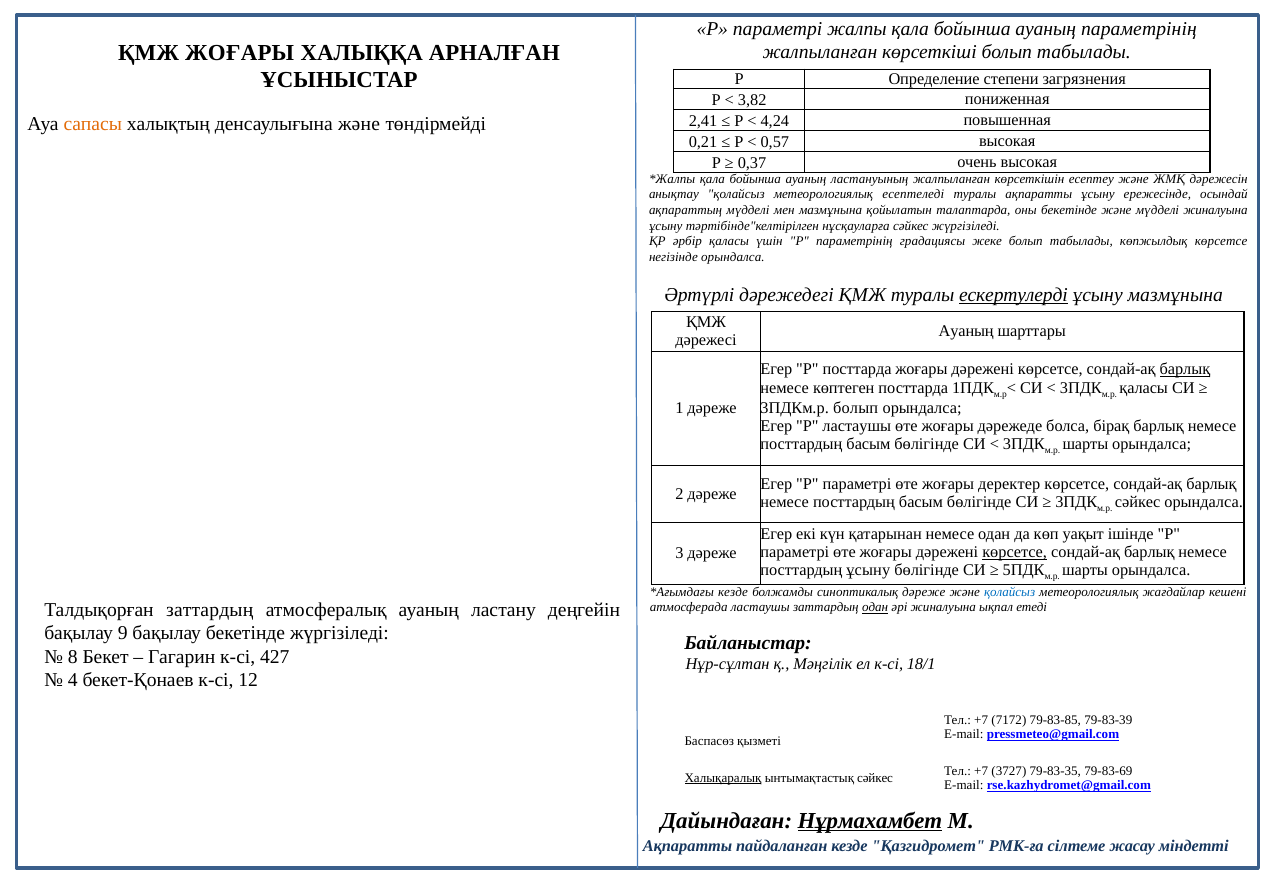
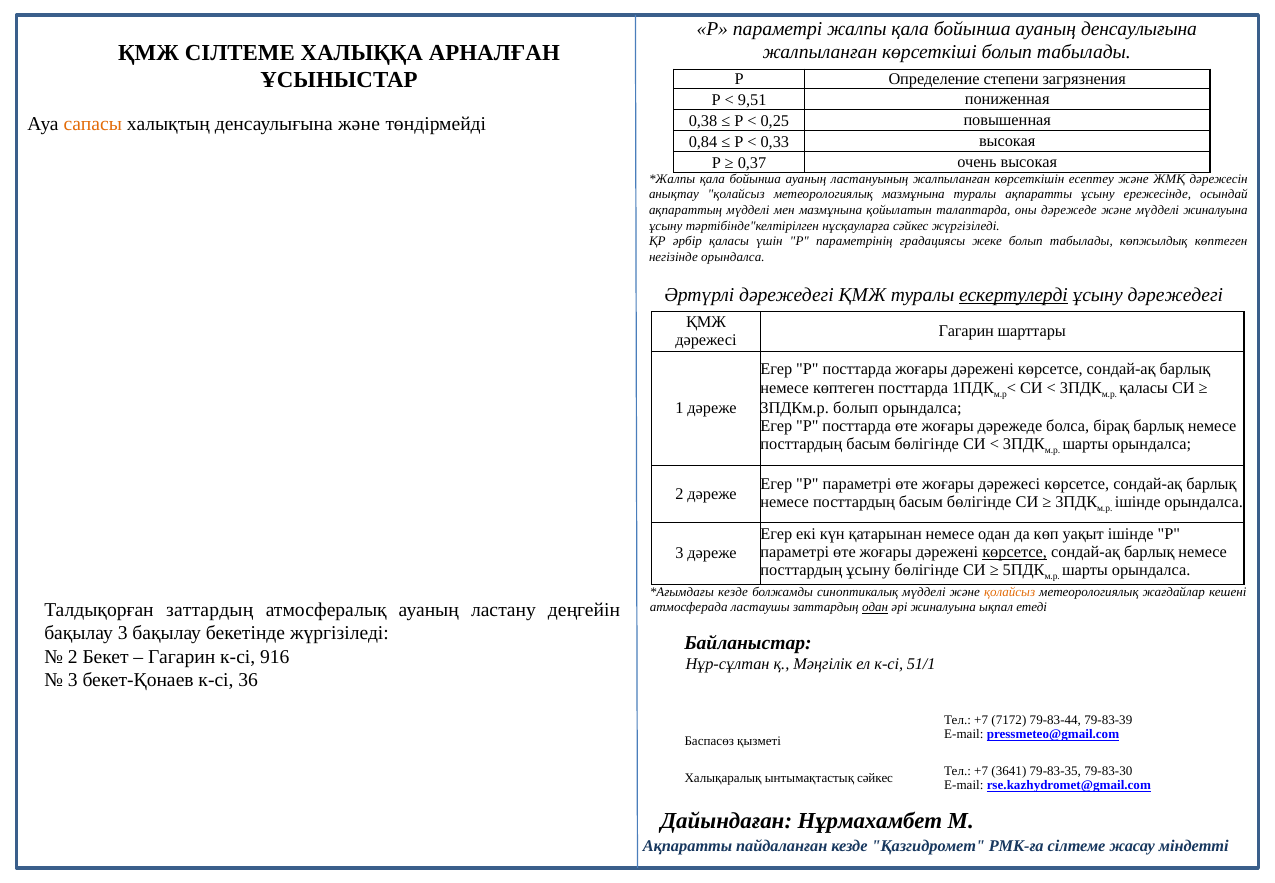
ауаның параметрінің: параметрінің -> денсаулығына
ҚМЖ ЖОҒАРЫ: ЖОҒАРЫ -> СІЛТЕМЕ
3,82: 3,82 -> 9,51
2,41: 2,41 -> 0,38
4,24: 4,24 -> 0,25
0,21: 0,21 -> 0,84
0,57: 0,57 -> 0,33
метеорологиялық есептеледі: есептеледі -> мазмұнына
оны бекетінде: бекетінде -> дәрежеде
көпжылдық көрсетсе: көрсетсе -> көптеген
ұсыну мазмұнына: мазмұнына -> дәрежедегі
Ауаның at (966, 331): Ауаның -> Гагарин
барлық at (1185, 369) underline: present -> none
P ластаушы: ластаушы -> посттарда
жоғары деректер: деректер -> дәрежесі
сәйкес at (1138, 502): сәйкес -> ішінде
синоптикалық дәреже: дәреже -> мүдделі
қолайсыз at (1010, 592) colour: blue -> orange
бақылау 9: 9 -> 3
8 at (73, 656): 8 -> 2
427: 427 -> 916
18/1: 18/1 -> 51/1
4 at (73, 680): 4 -> 3
12: 12 -> 36
79-83-85: 79-83-85 -> 79-83-44
3727: 3727 -> 3641
79-83-69: 79-83-69 -> 79-83-30
Халықаралық underline: present -> none
Нұрмахамбет underline: present -> none
